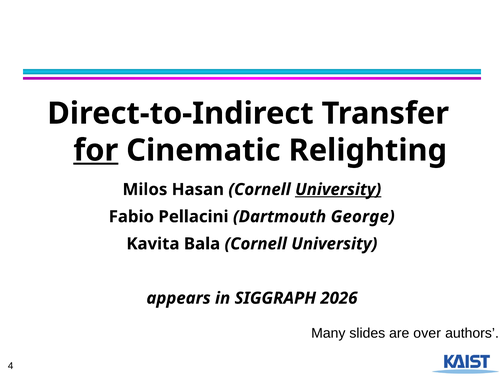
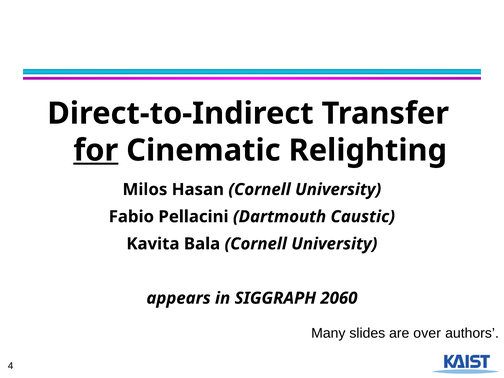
University at (338, 190) underline: present -> none
George: George -> Caustic
2026: 2026 -> 2060
